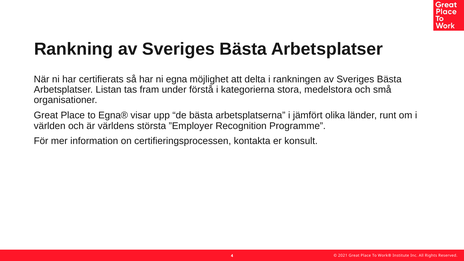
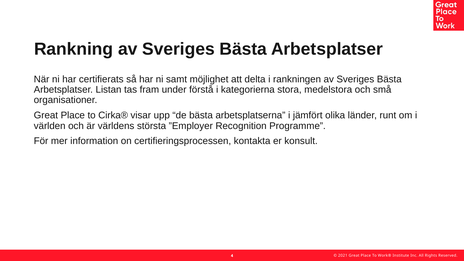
egna: egna -> samt
Egna®: Egna® -> Cirka®
